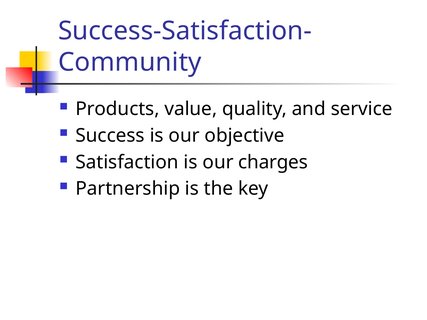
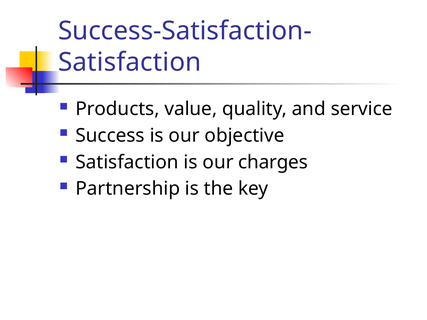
Community at (130, 62): Community -> Satisfaction
